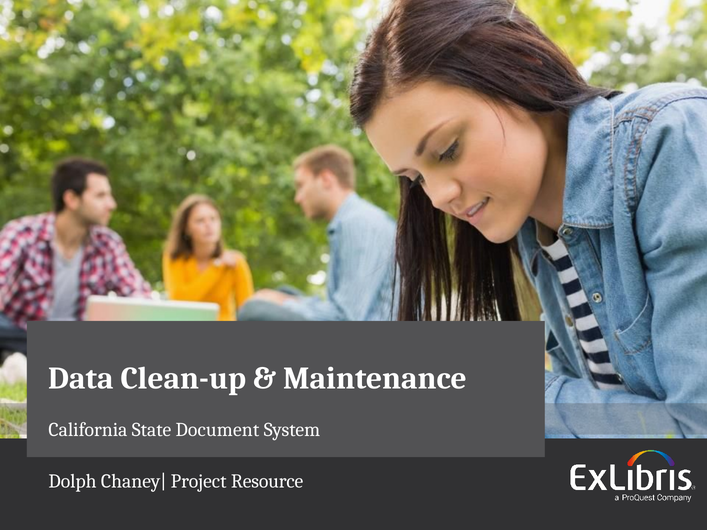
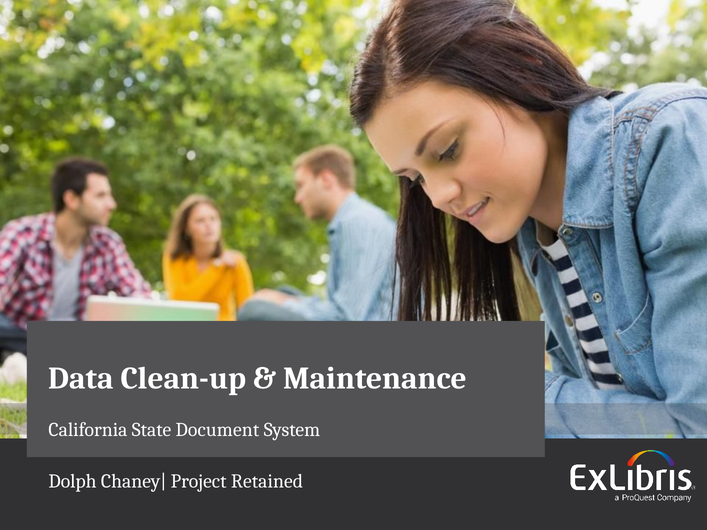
Resource: Resource -> Retained
